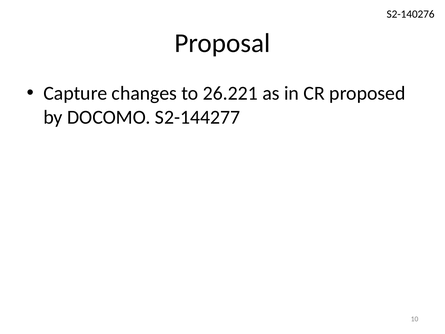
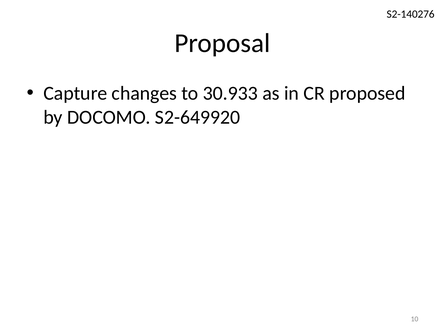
26.221: 26.221 -> 30.933
S2-144277: S2-144277 -> S2-649920
